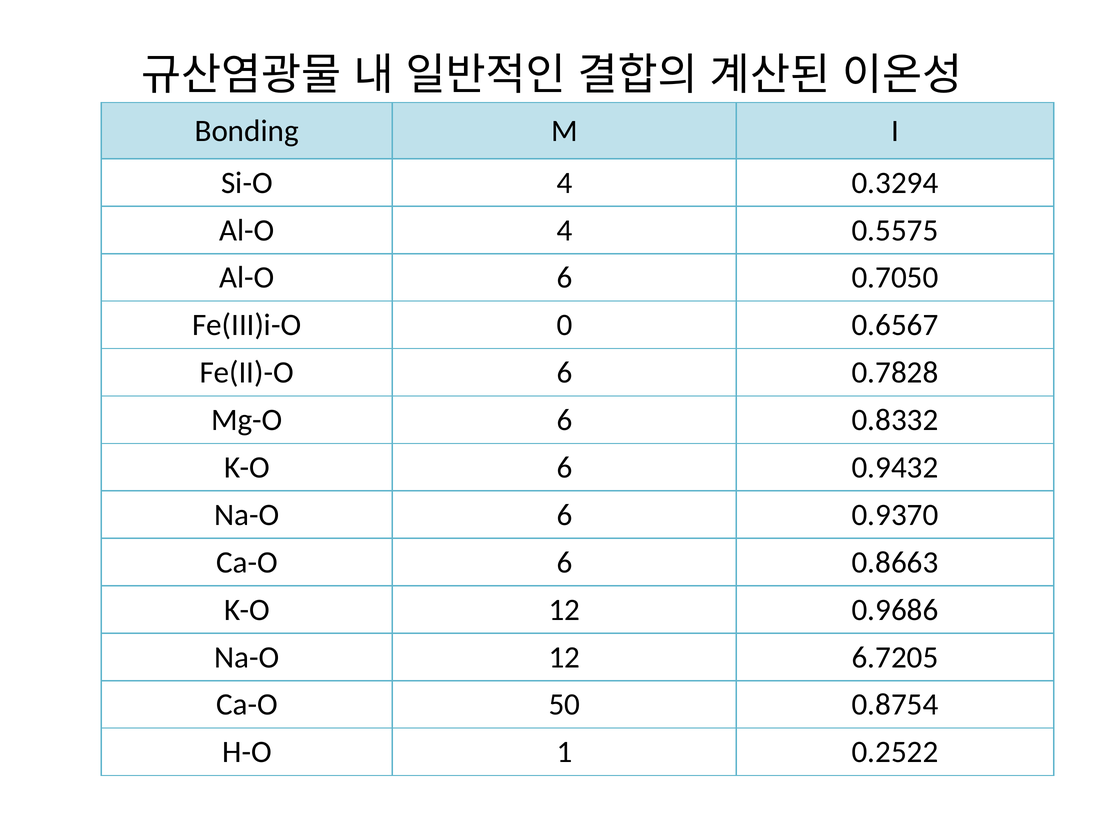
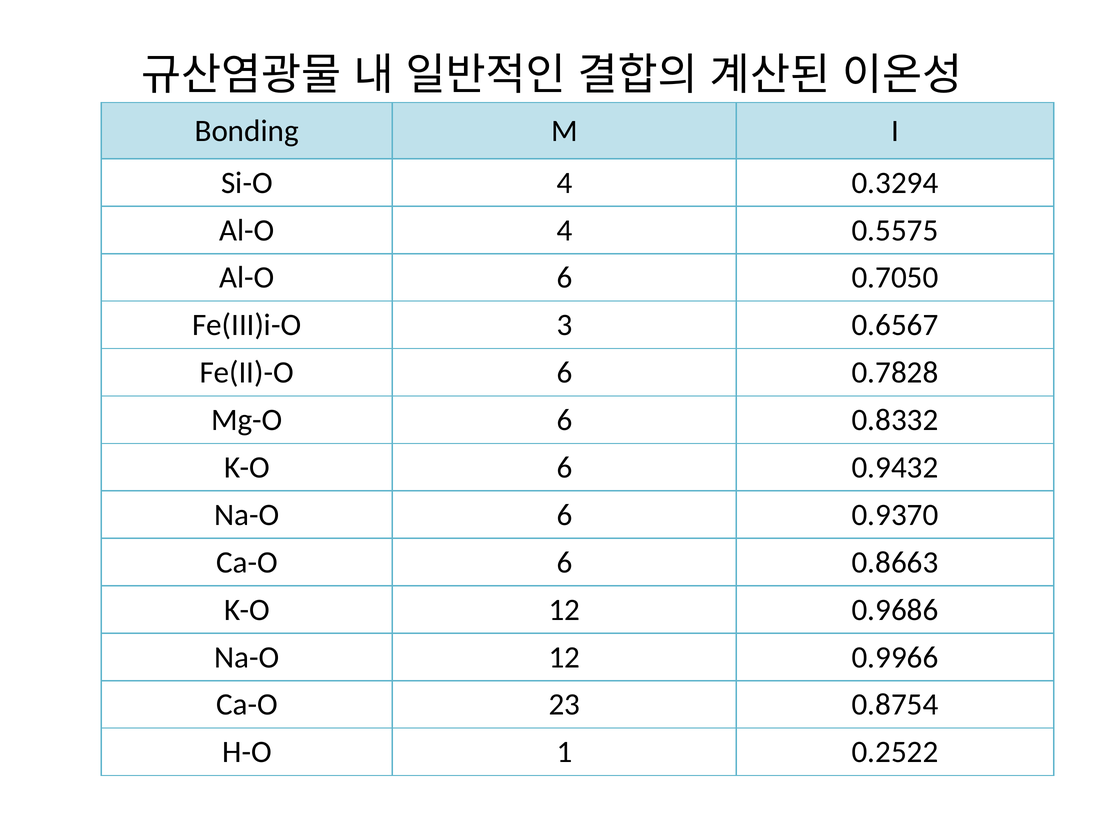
0: 0 -> 3
6.7205: 6.7205 -> 0.9966
50: 50 -> 23
